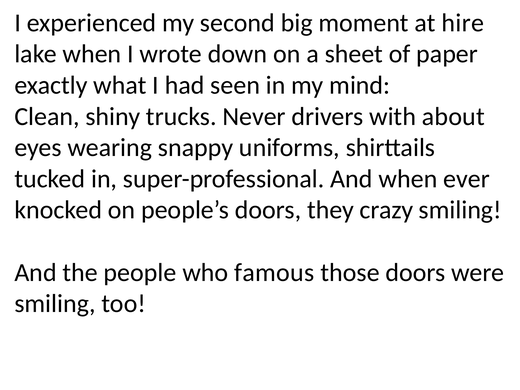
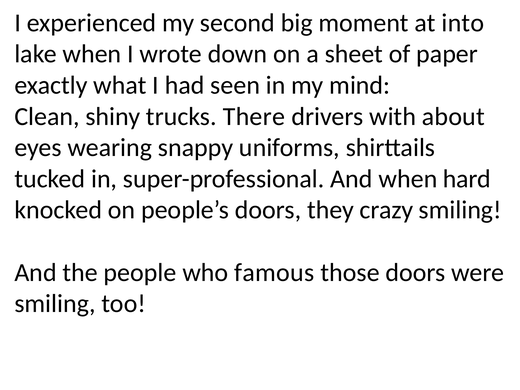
hire: hire -> into
Never: Never -> There
ever: ever -> hard
